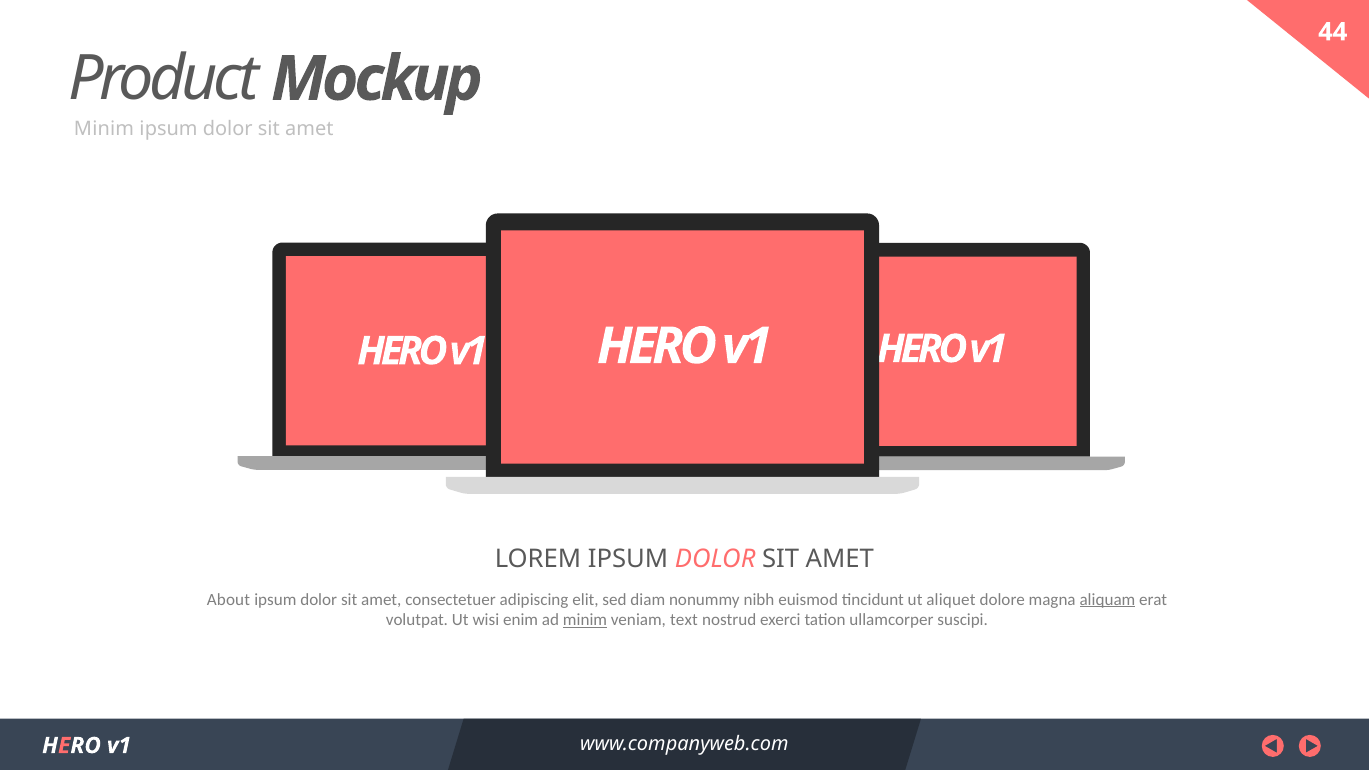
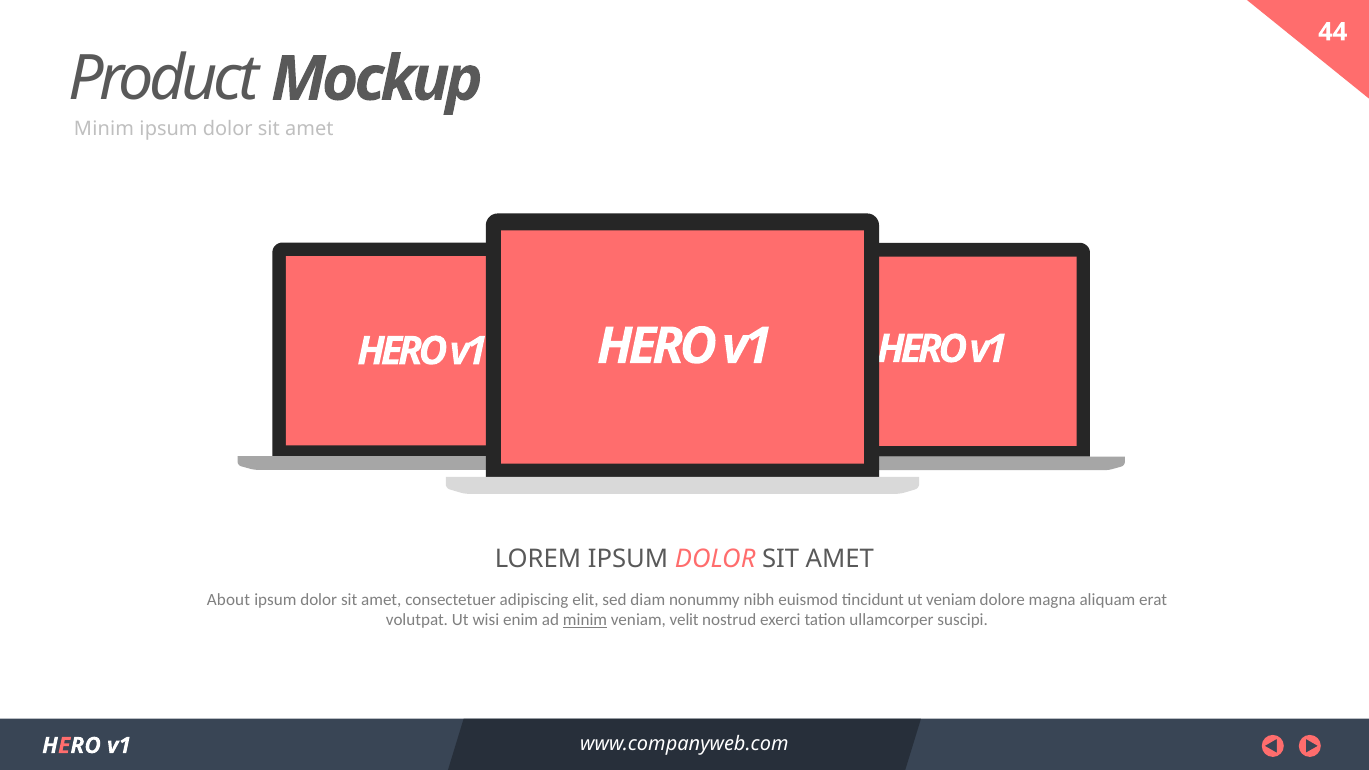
ut aliquet: aliquet -> veniam
aliquam underline: present -> none
text: text -> velit
